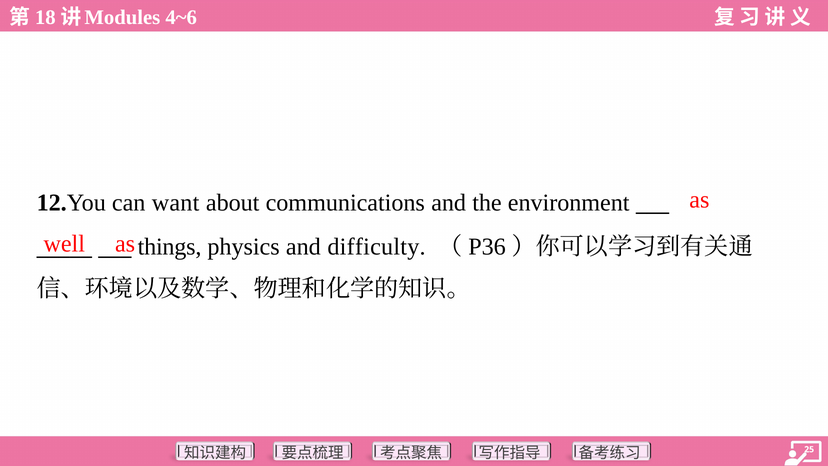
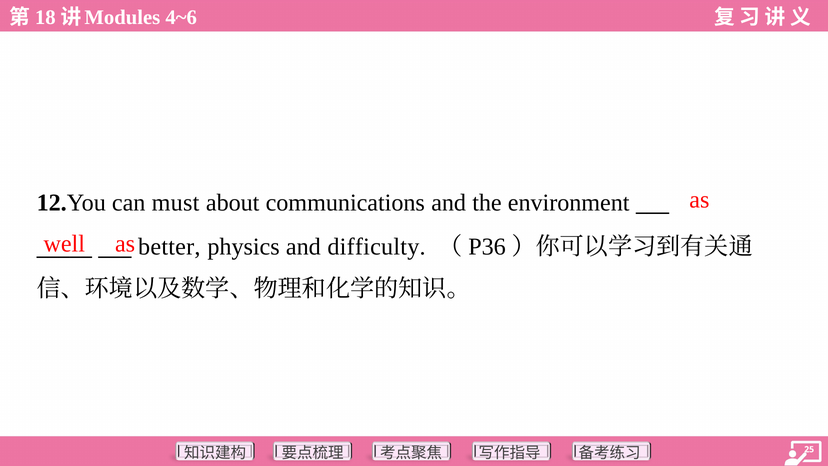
want: want -> must
things: things -> better
